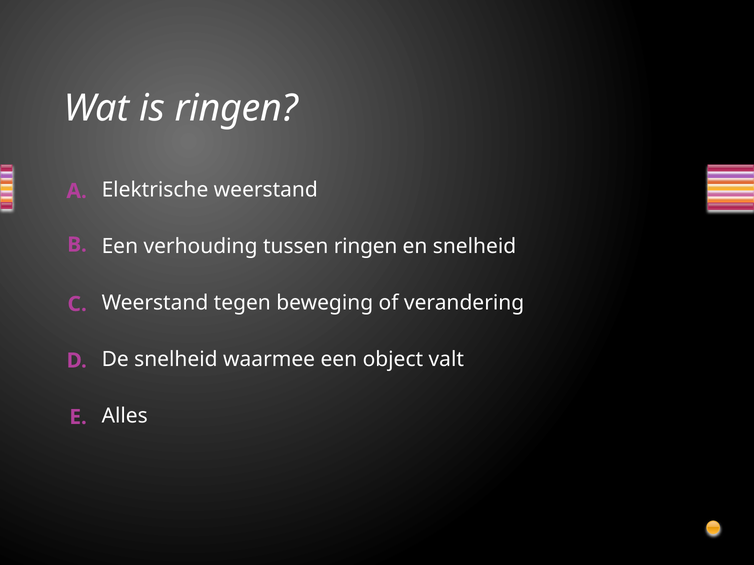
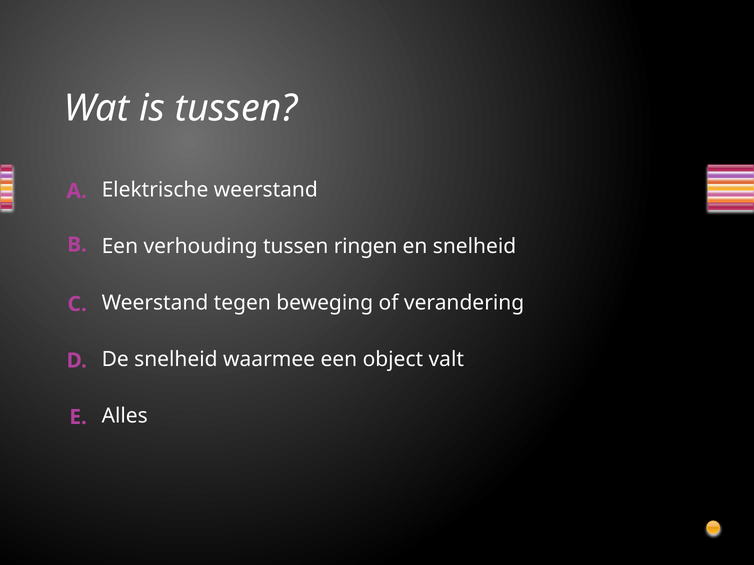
is ringen: ringen -> tussen
